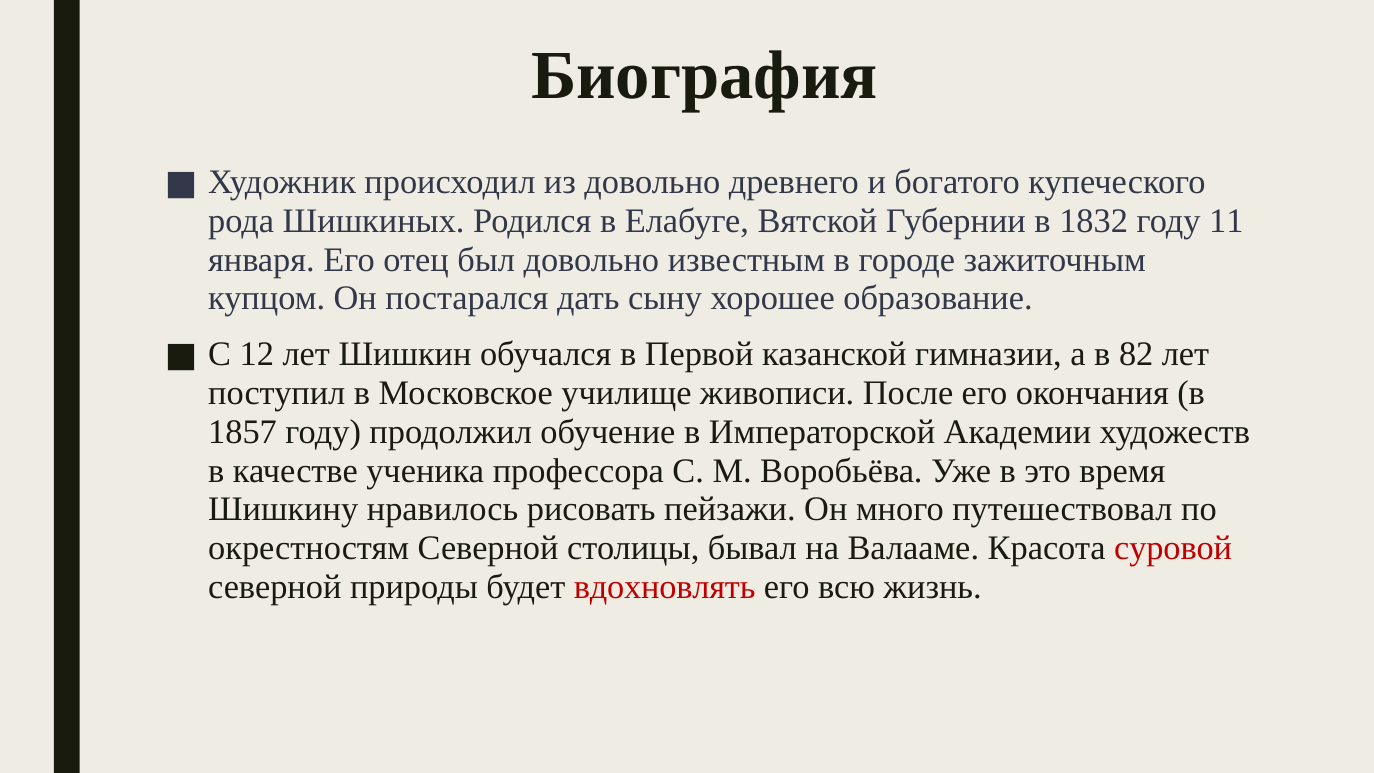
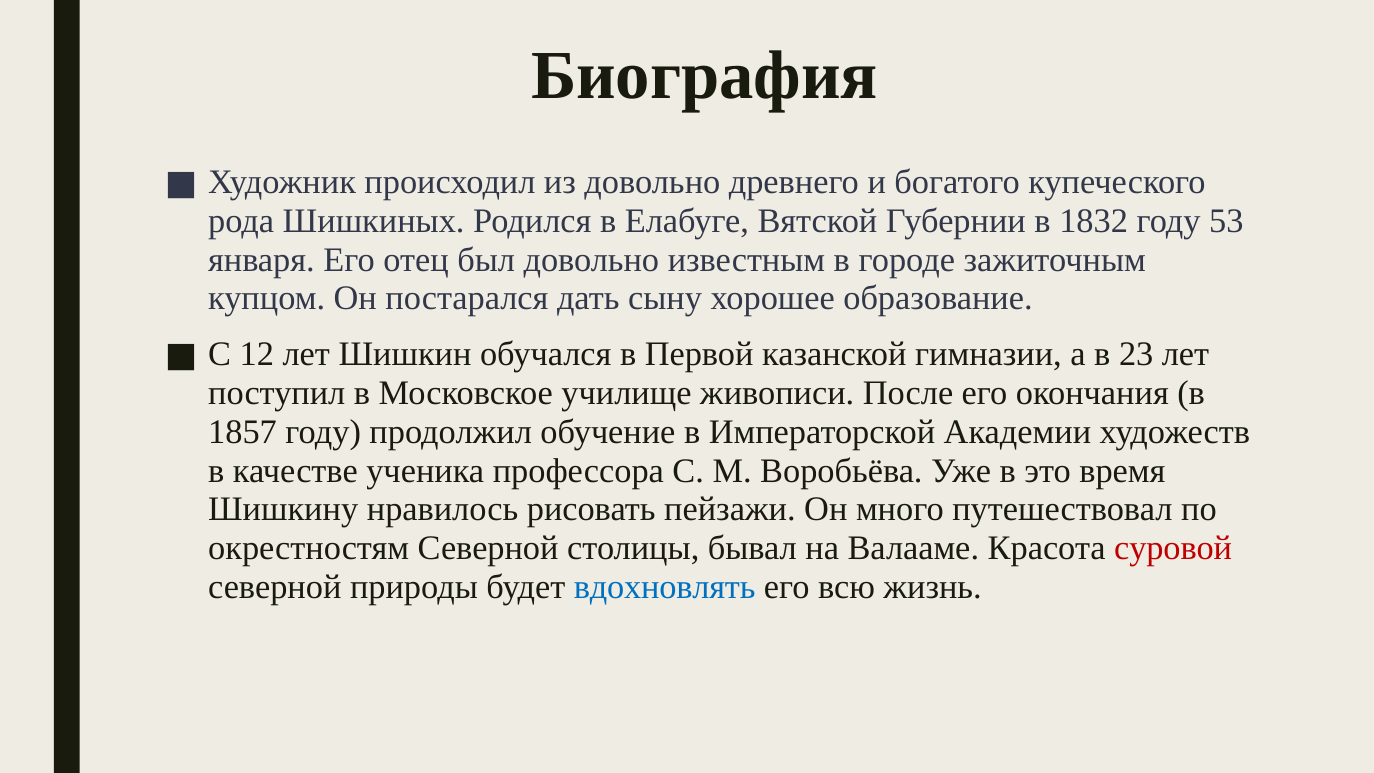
11: 11 -> 53
82: 82 -> 23
вдохновлять colour: red -> blue
